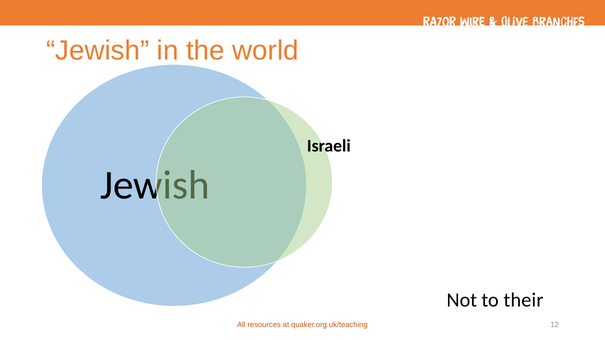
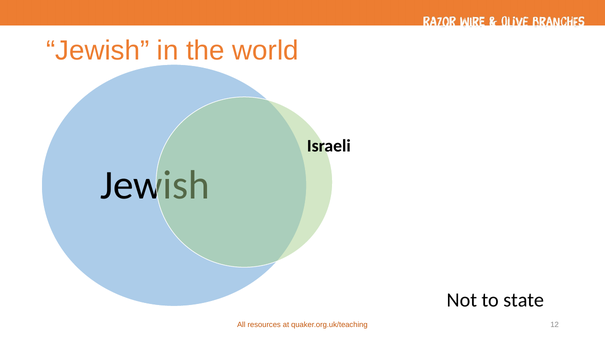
their: their -> state
